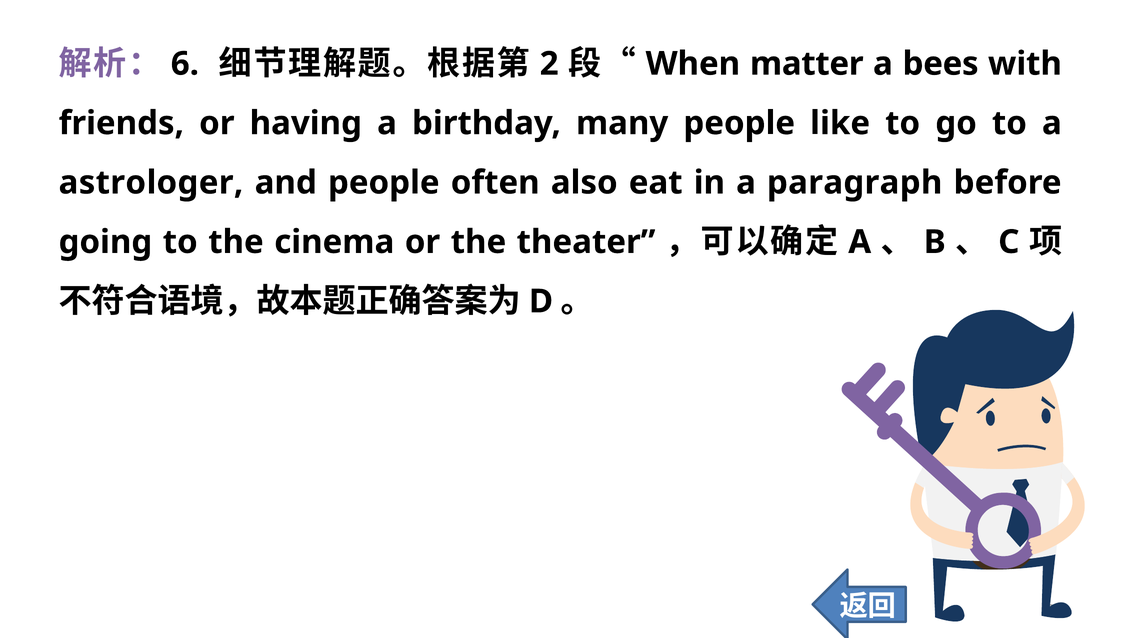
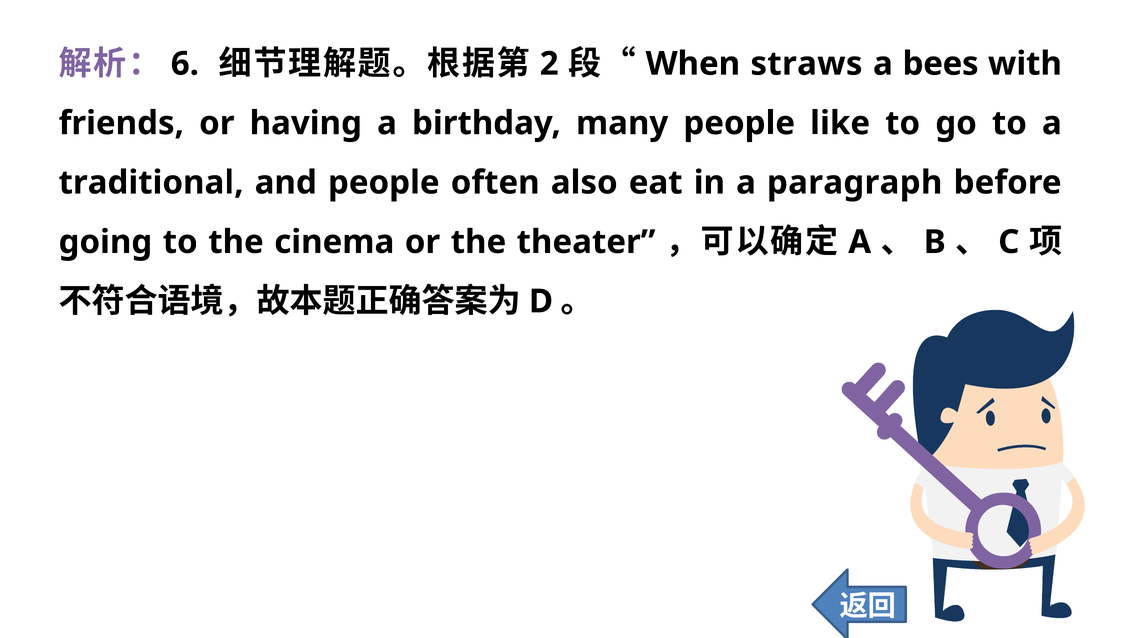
matter: matter -> straws
astrologer: astrologer -> traditional
